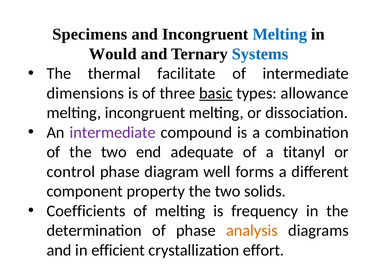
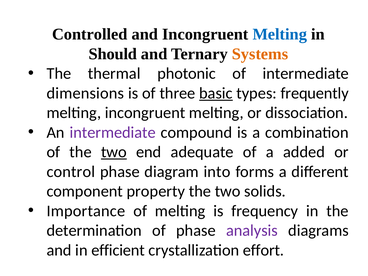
Specimens: Specimens -> Controlled
Would: Would -> Should
Systems colour: blue -> orange
facilitate: facilitate -> photonic
allowance: allowance -> frequently
two at (114, 152) underline: none -> present
titanyl: titanyl -> added
well: well -> into
Coefficients: Coefficients -> Importance
analysis colour: orange -> purple
